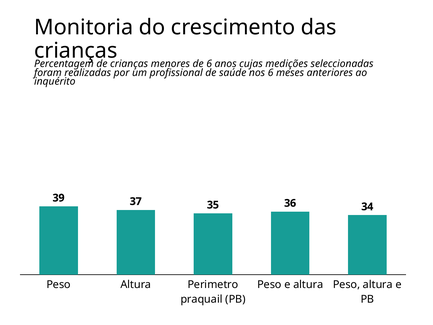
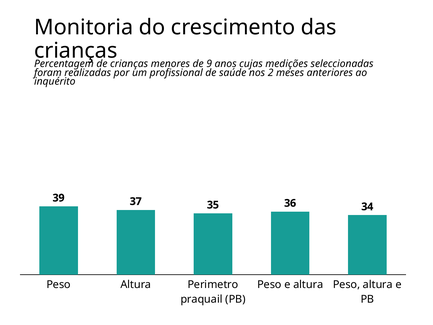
de 6: 6 -> 9
nos 6: 6 -> 2
